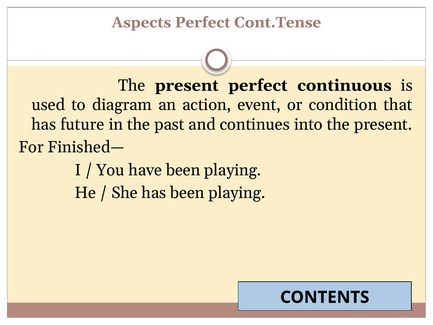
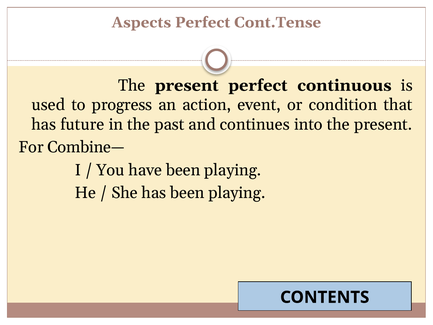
diagram: diagram -> progress
Finished—: Finished— -> Combine—
